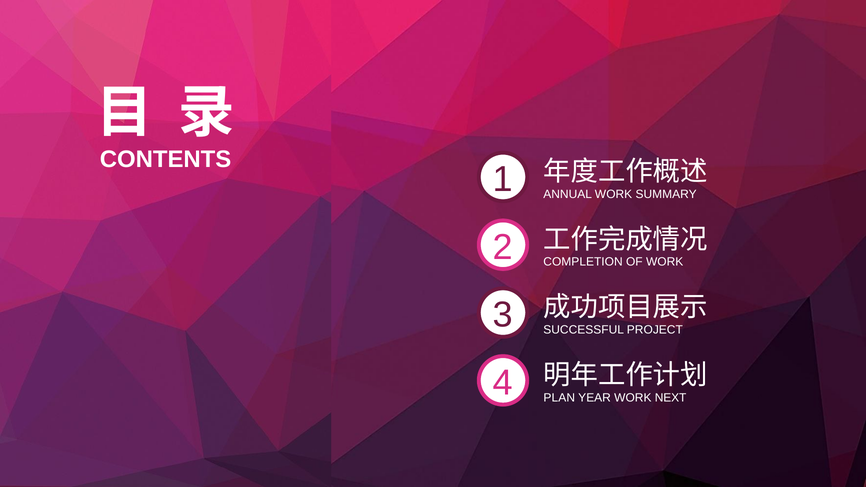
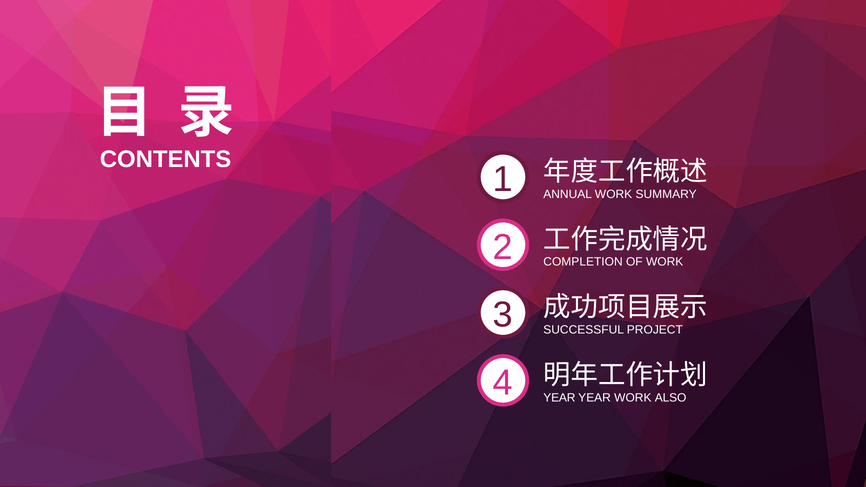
PLAN at (559, 398): PLAN -> YEAR
NEXT: NEXT -> ALSO
